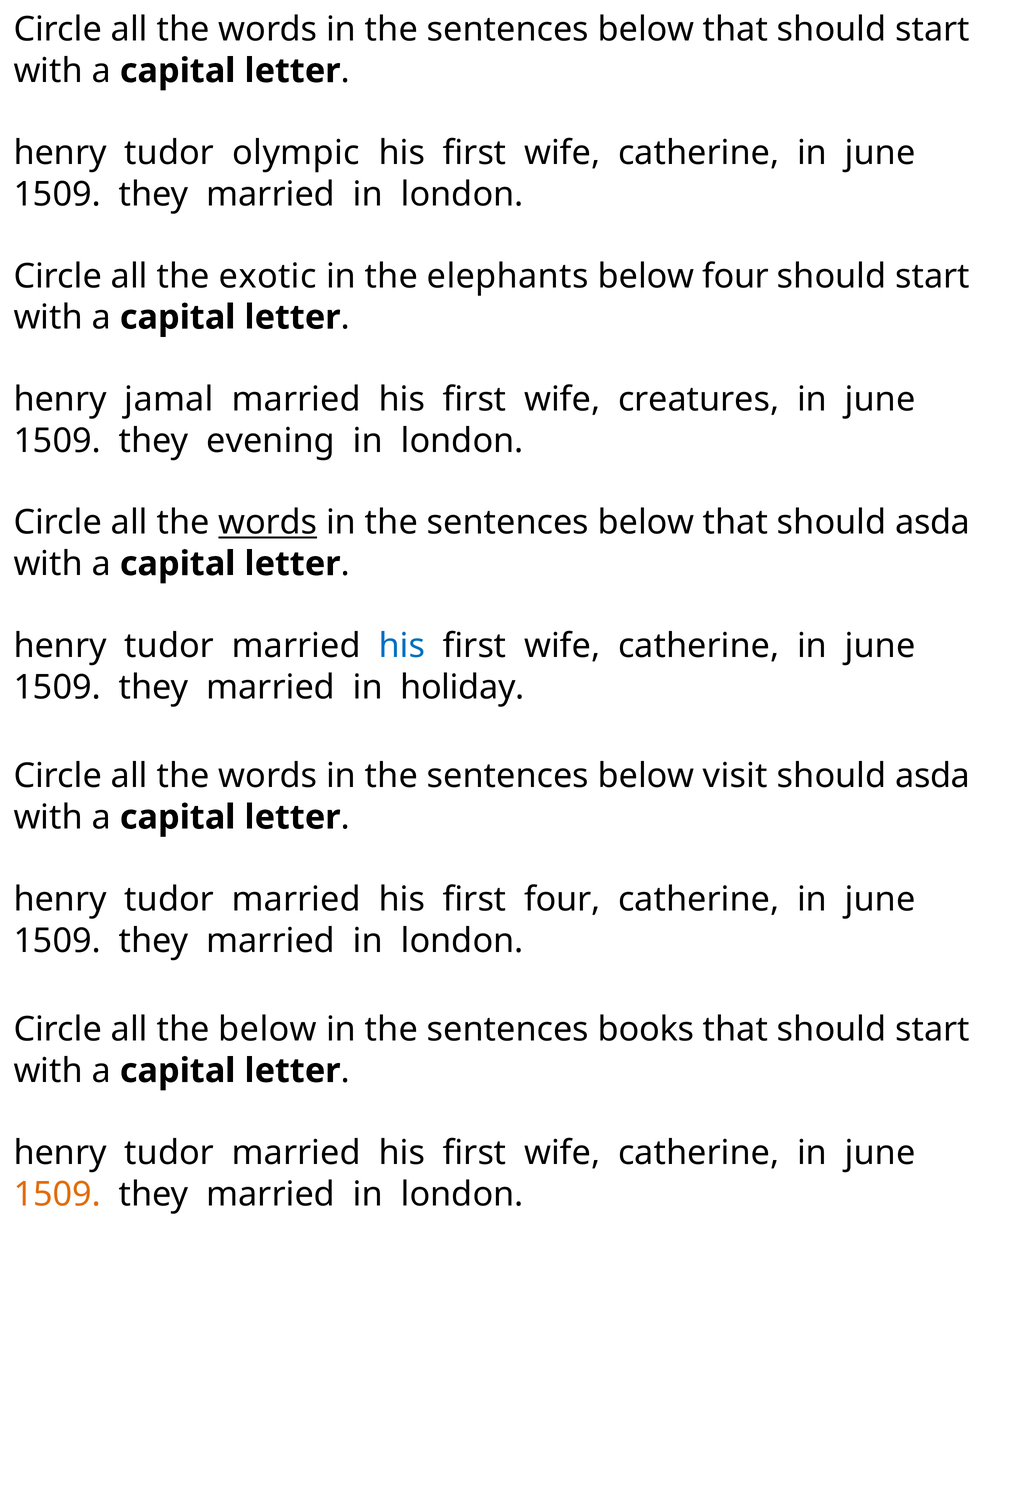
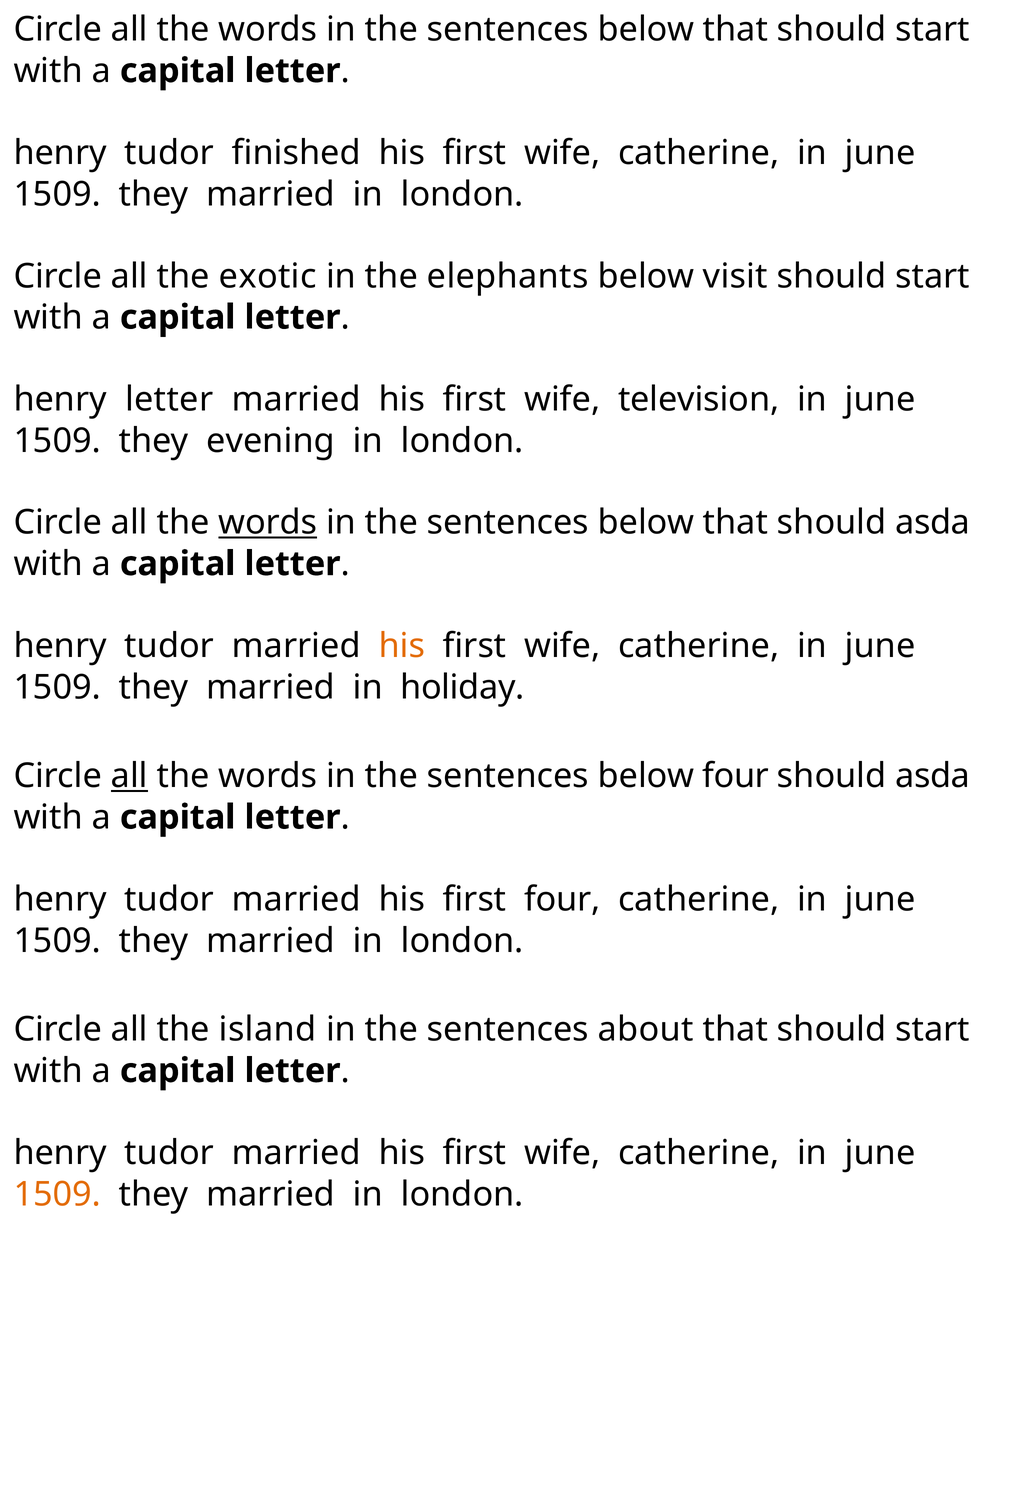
olympic: olympic -> finished
below four: four -> visit
henry jamal: jamal -> letter
creatures: creatures -> television
his at (402, 646) colour: blue -> orange
all at (129, 776) underline: none -> present
below visit: visit -> four
the below: below -> island
books: books -> about
